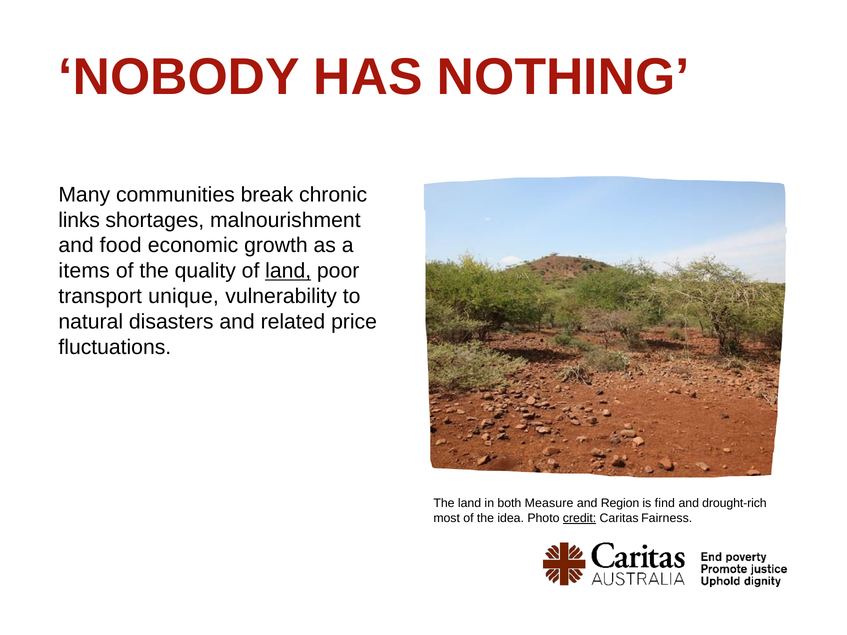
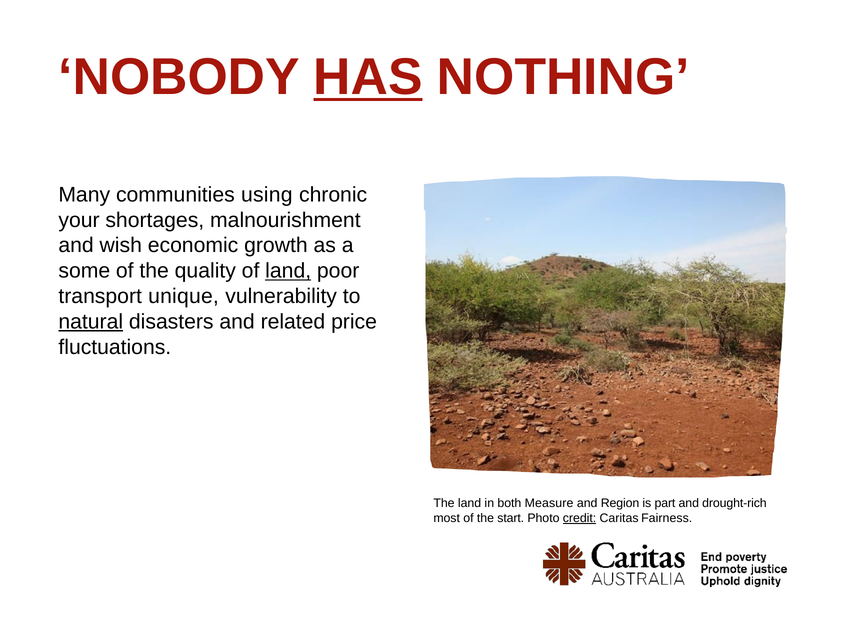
HAS underline: none -> present
break: break -> using
links: links -> your
food: food -> wish
items: items -> some
natural underline: none -> present
find: find -> part
idea: idea -> start
